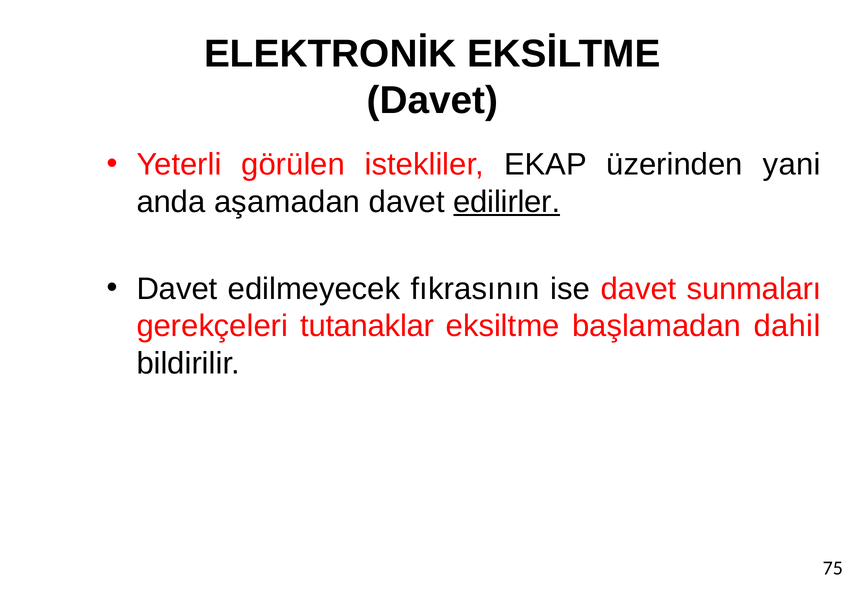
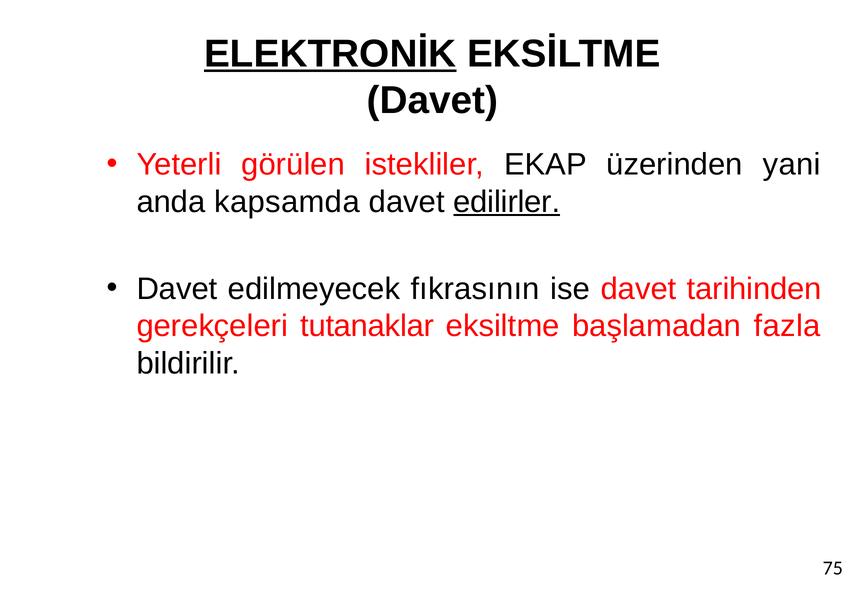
ELEKTRONİK underline: none -> present
aşamadan: aşamadan -> kapsamda
sunmaları: sunmaları -> tarihinden
dahil: dahil -> fazla
